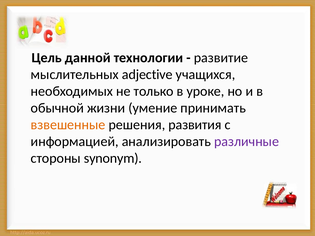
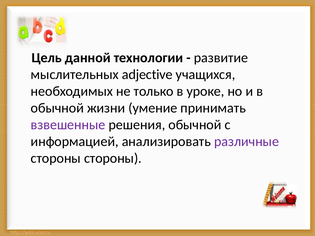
взвешенные colour: orange -> purple
решения развития: развития -> обычной
стороны synonym: synonym -> стороны
